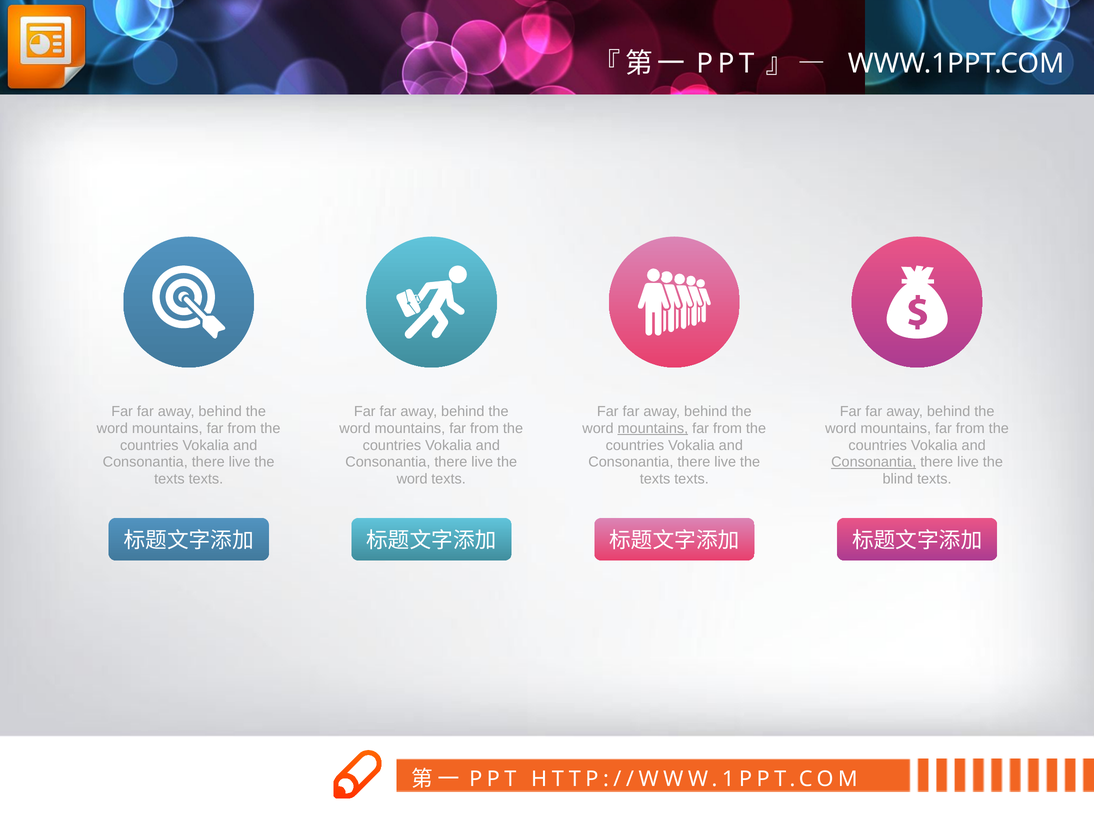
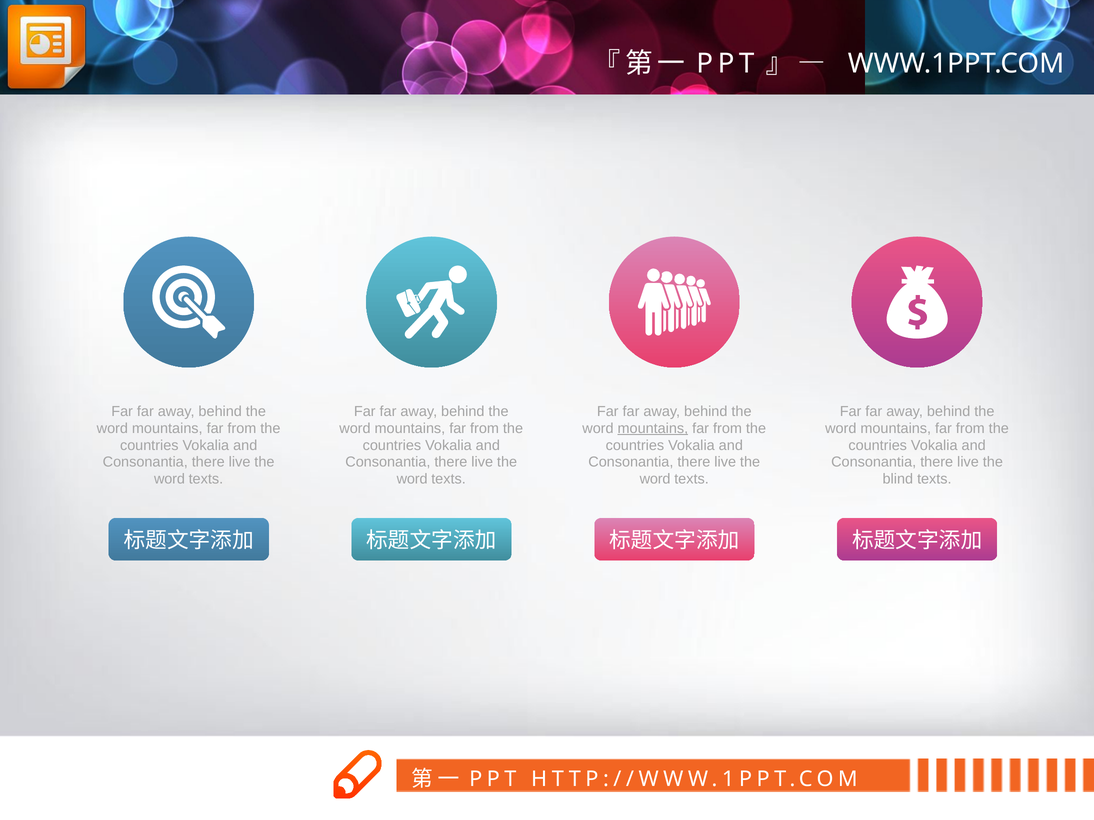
Consonantia at (874, 462) underline: present -> none
texts at (169, 479): texts -> word
texts at (655, 479): texts -> word
